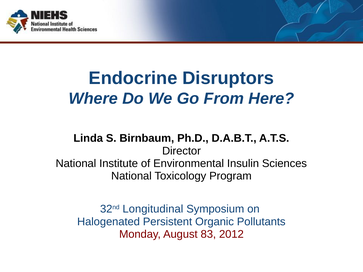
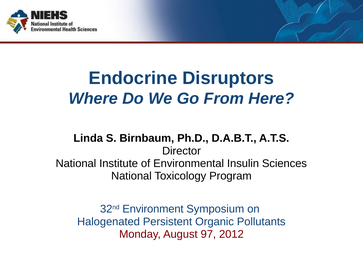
Longitudinal: Longitudinal -> Environment
83: 83 -> 97
